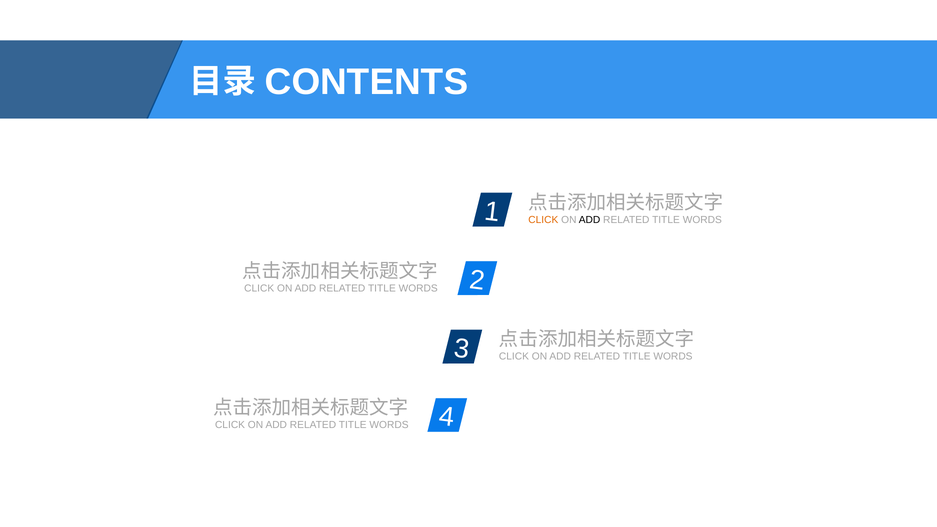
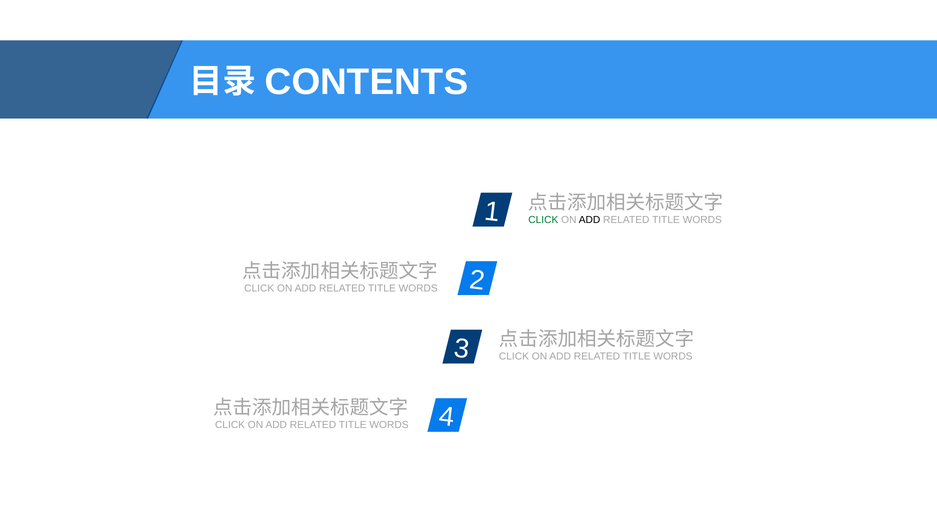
CLICK at (543, 220) colour: orange -> green
